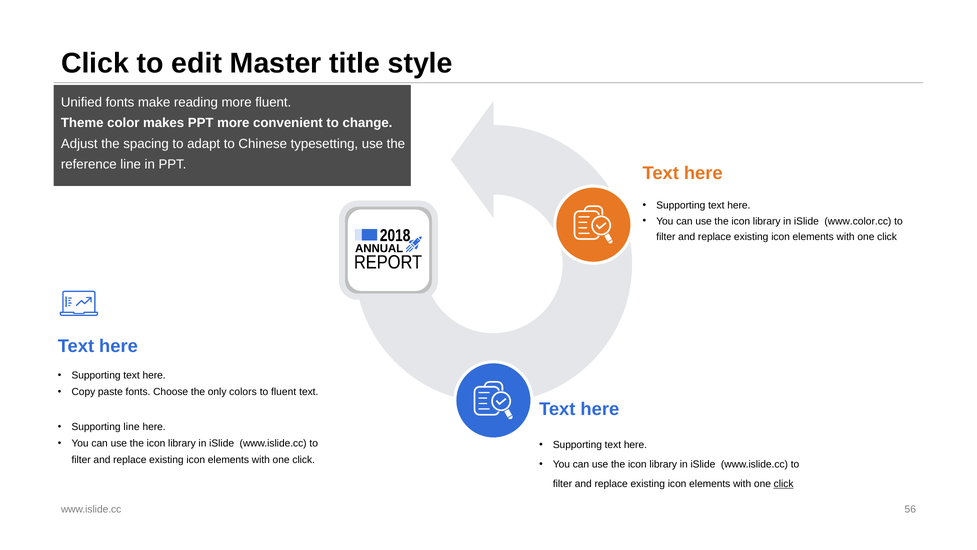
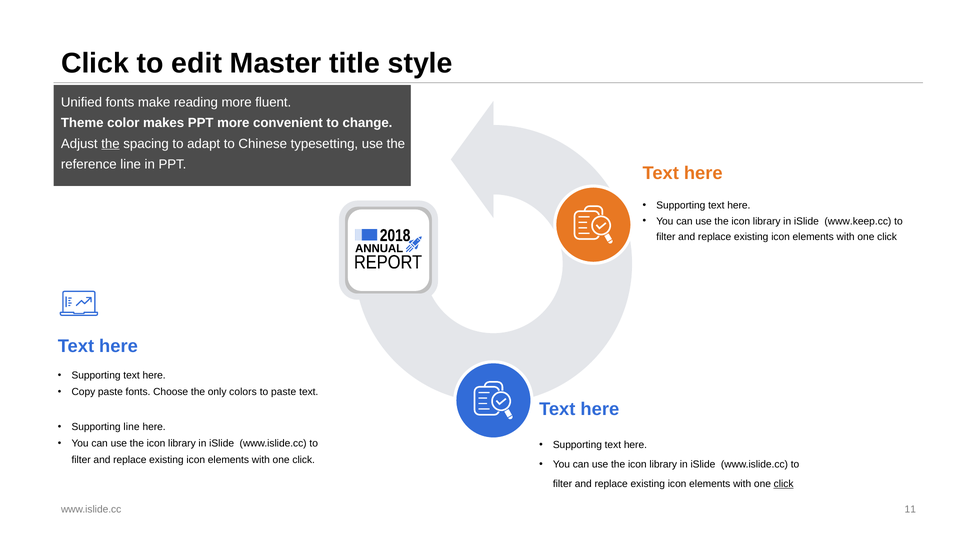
the at (111, 144) underline: none -> present
www.color.cc: www.color.cc -> www.keep.cc
to fluent: fluent -> paste
56: 56 -> 11
